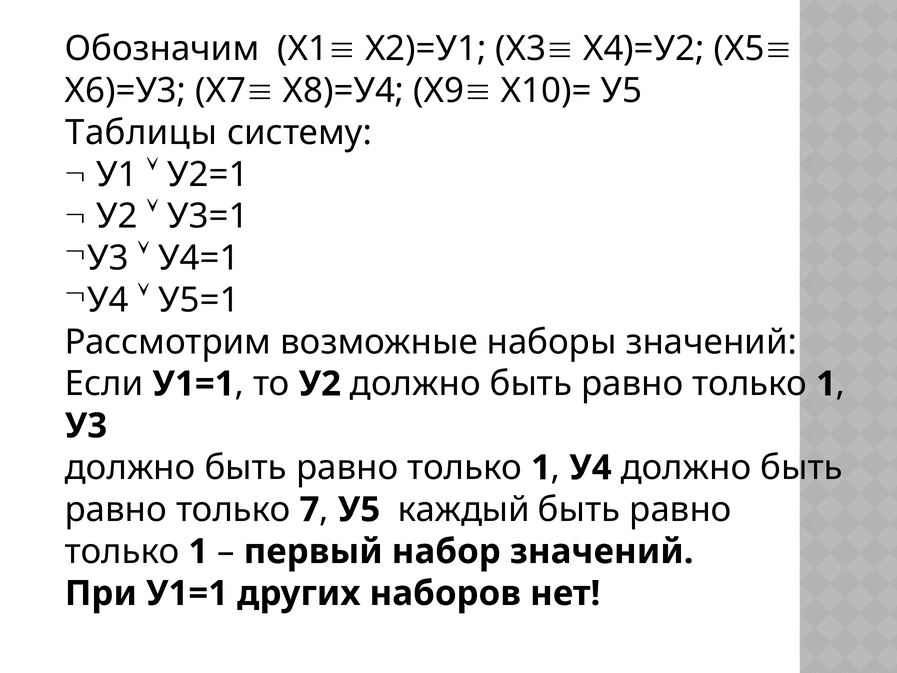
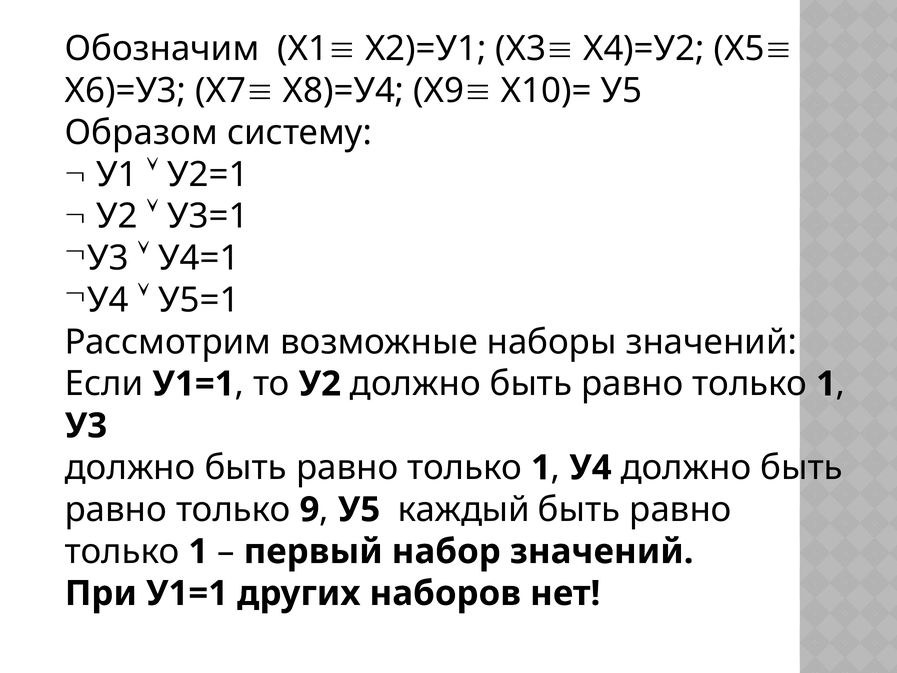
Таблицы: Таблицы -> Образом
7: 7 -> 9
